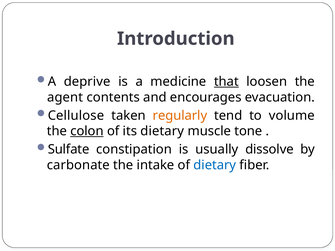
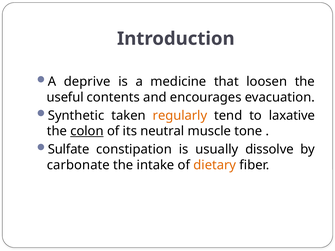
that underline: present -> none
agent: agent -> useful
Cellulose: Cellulose -> Synthetic
volume: volume -> laxative
its dietary: dietary -> neutral
dietary at (215, 165) colour: blue -> orange
